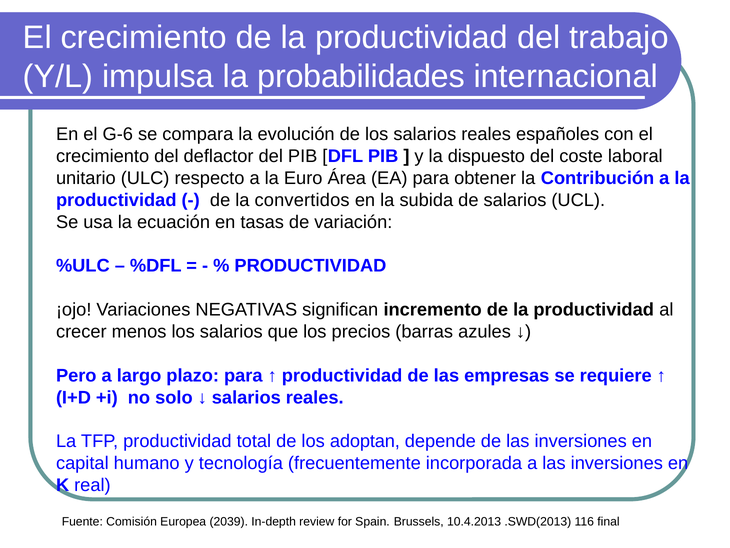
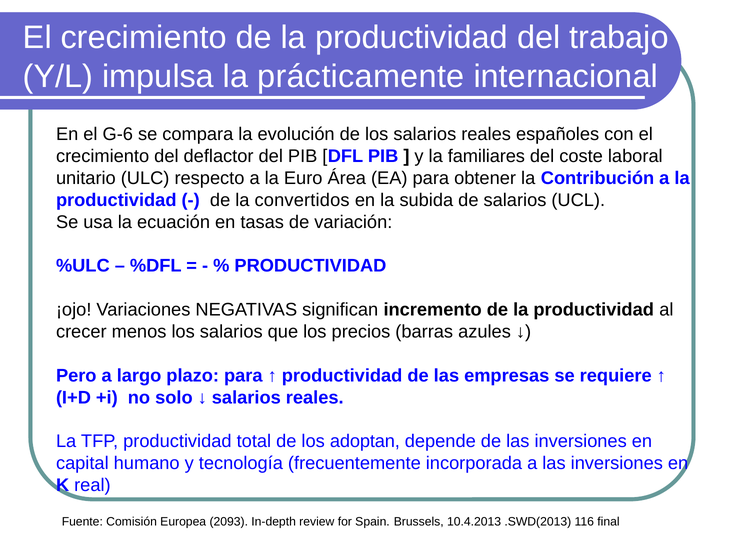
probabilidades: probabilidades -> prácticamente
dispuesto: dispuesto -> familiares
2039: 2039 -> 2093
